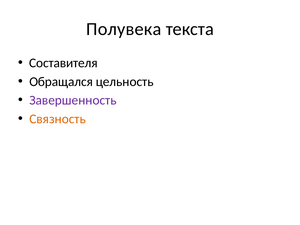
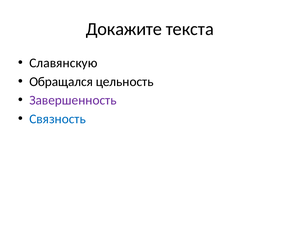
Полувека: Полувека -> Докажите
Составителя: Составителя -> Славянскую
Связность colour: orange -> blue
